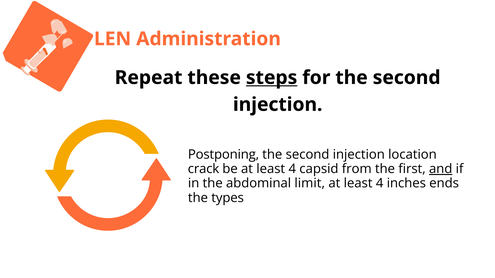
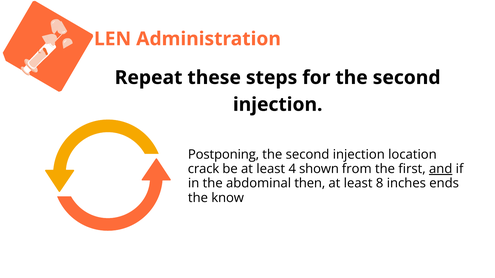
steps underline: present -> none
capsid: capsid -> shown
limit: limit -> then
4 at (380, 184): 4 -> 8
types: types -> know
